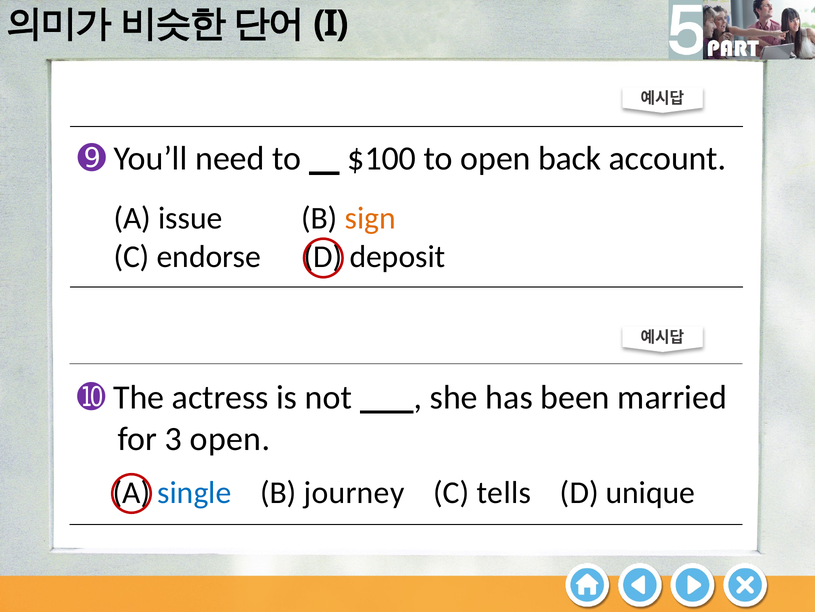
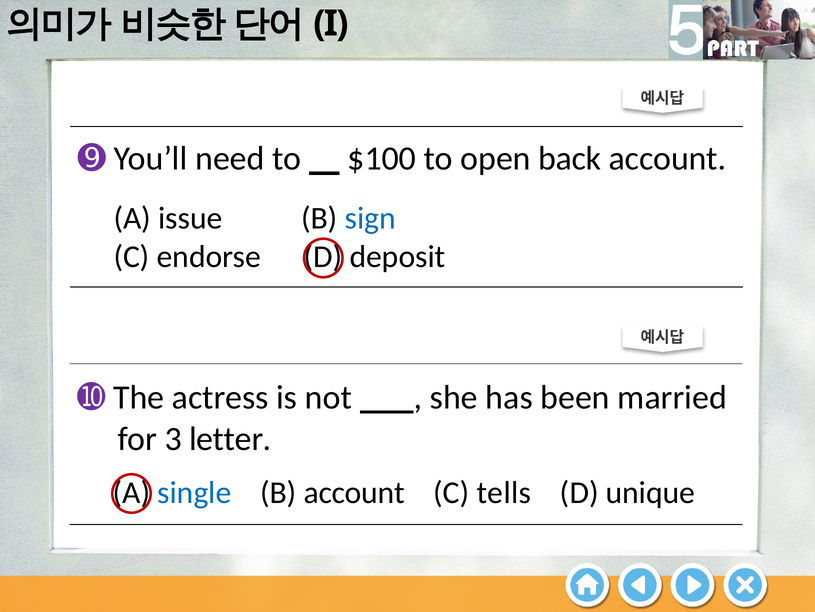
sign colour: orange -> blue
3 open: open -> letter
B journey: journey -> account
